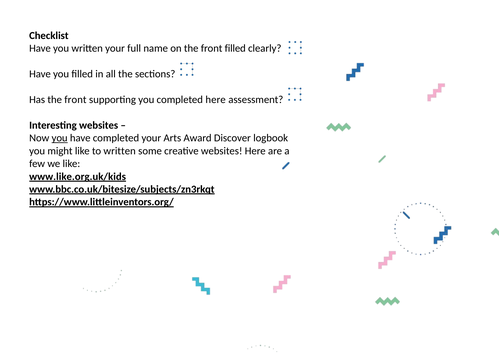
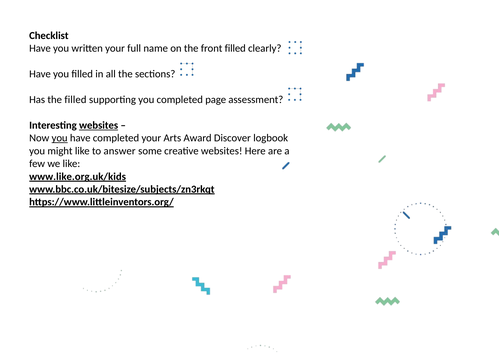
Has the front: front -> filled
completed here: here -> page
websites at (99, 125) underline: none -> present
to written: written -> answer
